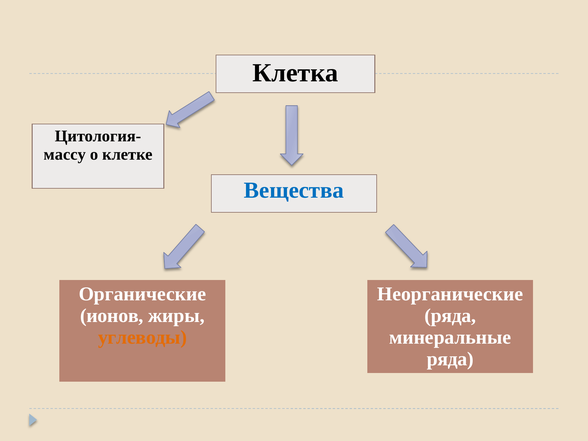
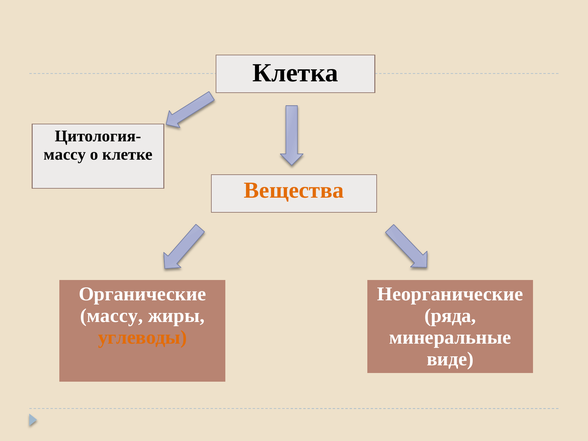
Вещества colour: blue -> orange
ионов at (112, 316): ионов -> массу
ряда at (450, 359): ряда -> виде
